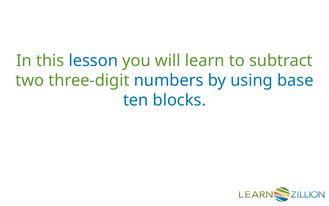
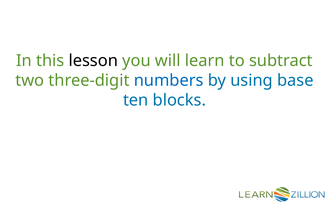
lesson colour: blue -> black
